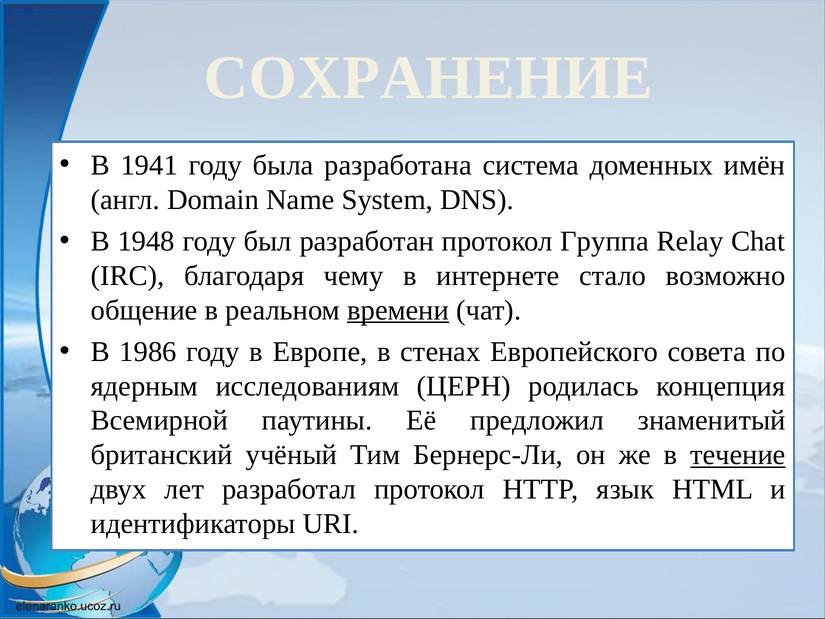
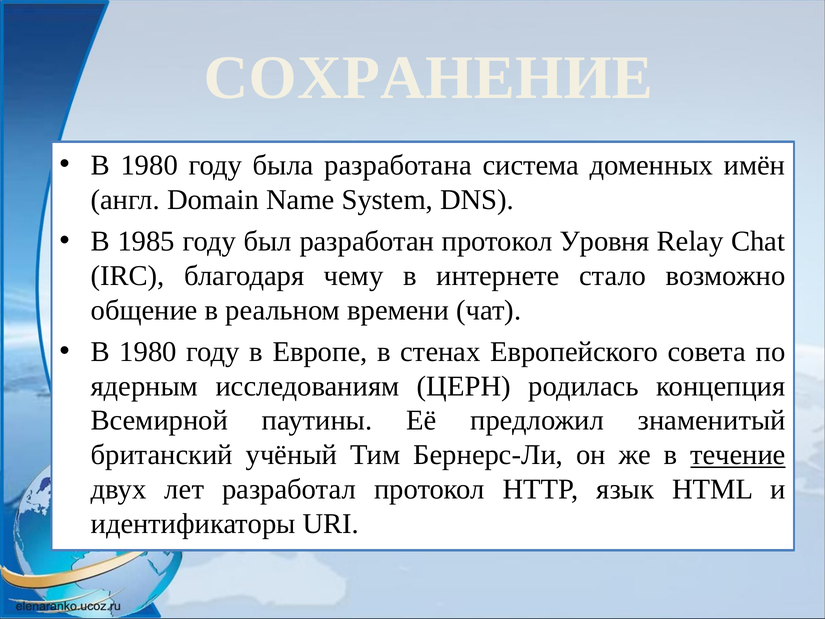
1941 at (149, 165): 1941 -> 1980
1948: 1948 -> 1985
Группа: Группа -> Уровня
времени underline: present -> none
1986 at (148, 352): 1986 -> 1980
